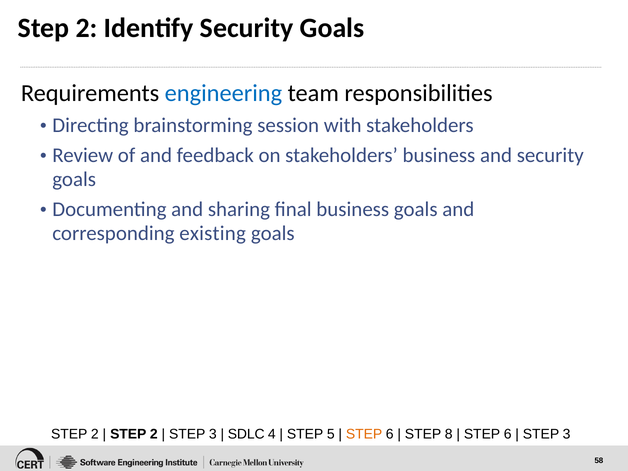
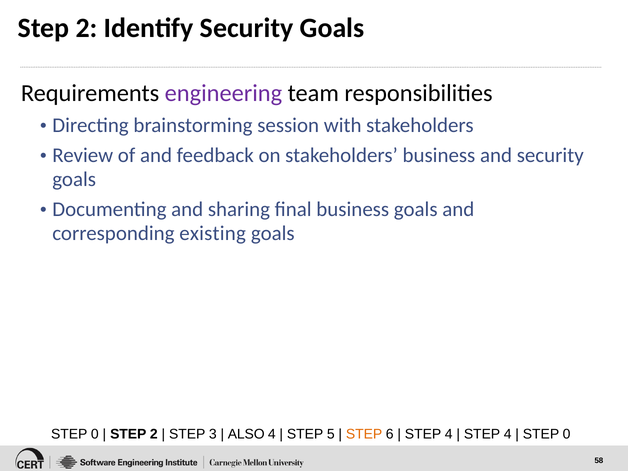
engineering colour: blue -> purple
2 at (95, 434): 2 -> 0
SDLC: SDLC -> ALSO
8 at (449, 434): 8 -> 4
6 at (508, 434): 6 -> 4
3 at (567, 434): 3 -> 0
